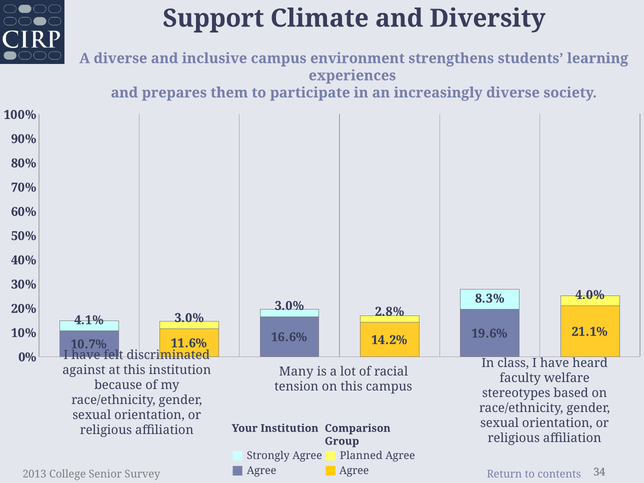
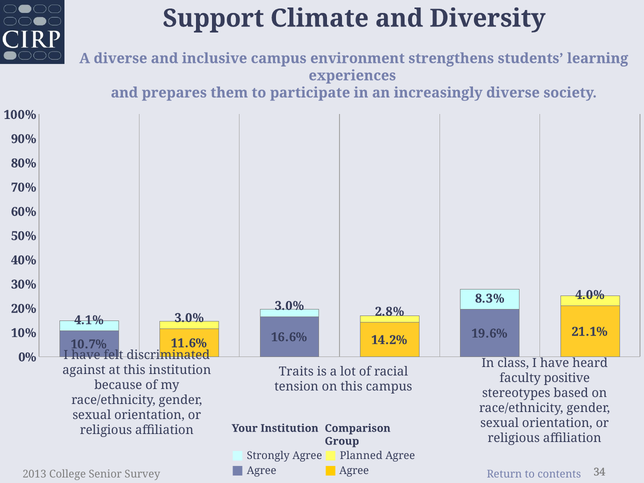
Many: Many -> Traits
welfare: welfare -> positive
